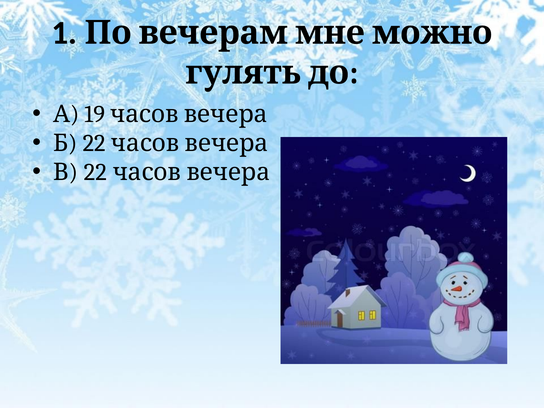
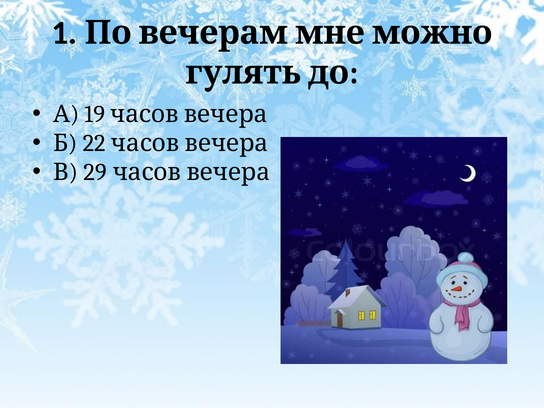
22 at (95, 172): 22 -> 29
